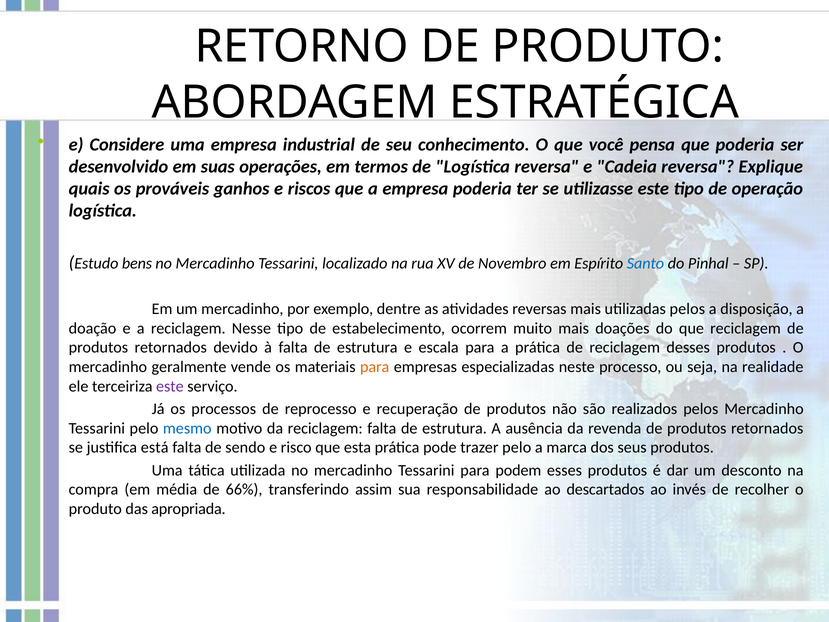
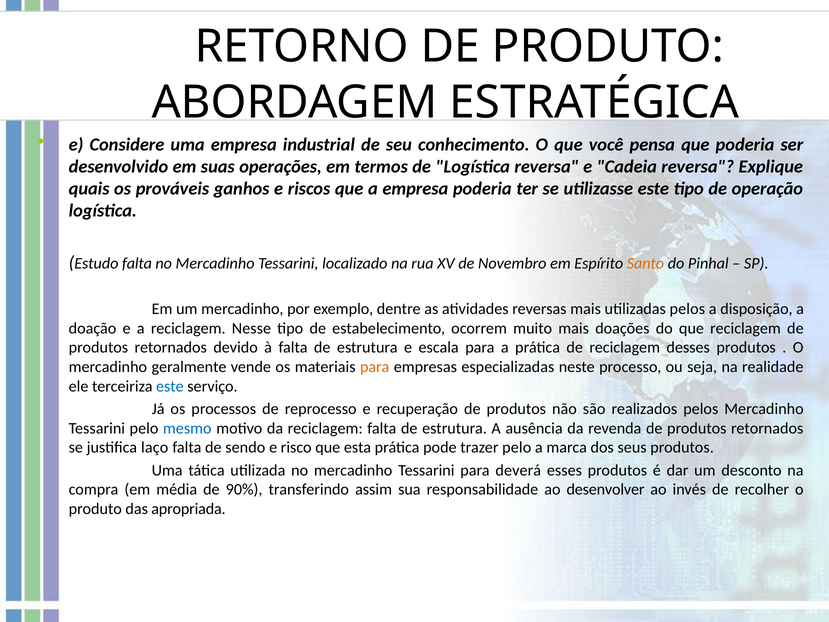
Estudo bens: bens -> falta
Santo colour: blue -> orange
este at (170, 386) colour: purple -> blue
está: está -> laço
podem: podem -> deverá
66%: 66% -> 90%
descartados: descartados -> desenvolver
